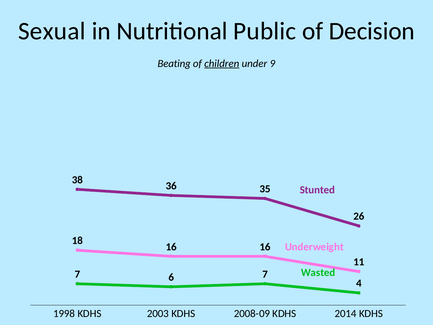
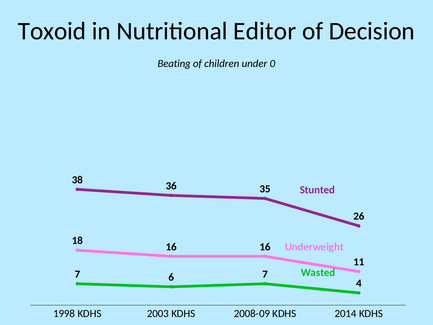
Sexual: Sexual -> Toxoid
Public: Public -> Editor
children underline: present -> none
9: 9 -> 0
